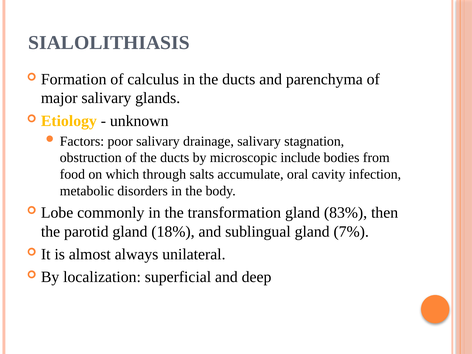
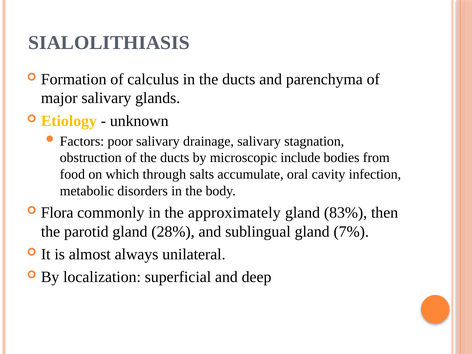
Lobe: Lobe -> Flora
transformation: transformation -> approximately
18%: 18% -> 28%
